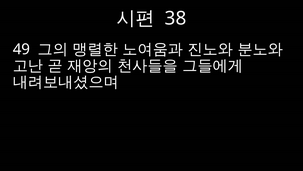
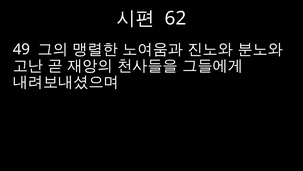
38: 38 -> 62
